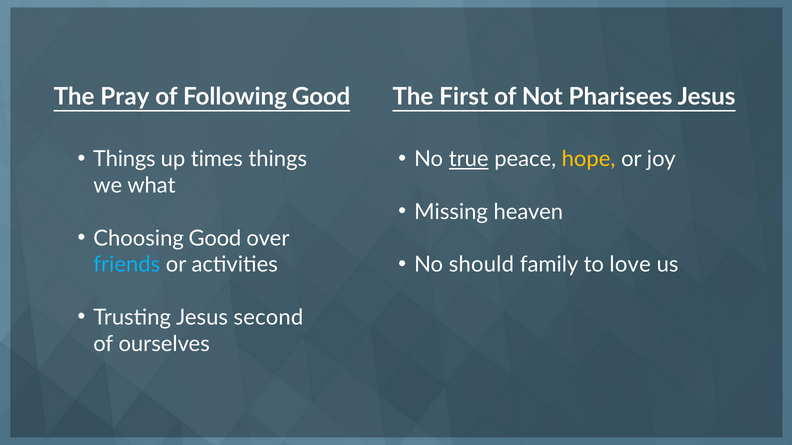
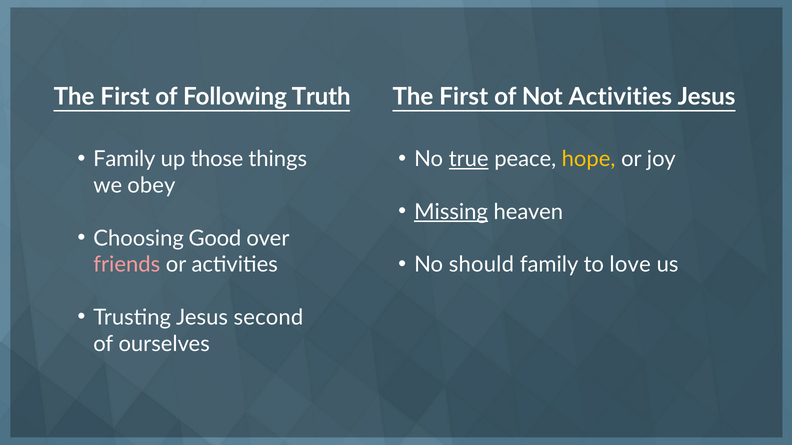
Pray at (125, 97): Pray -> First
Following Good: Good -> Truth
Not Pharisees: Pharisees -> Activities
Things at (124, 159): Things -> Family
times: times -> those
what: what -> obey
Missing underline: none -> present
friends colour: light blue -> pink
